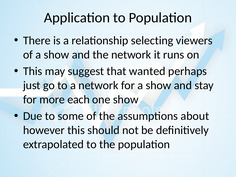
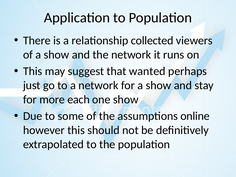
selecting: selecting -> collected
about: about -> online
